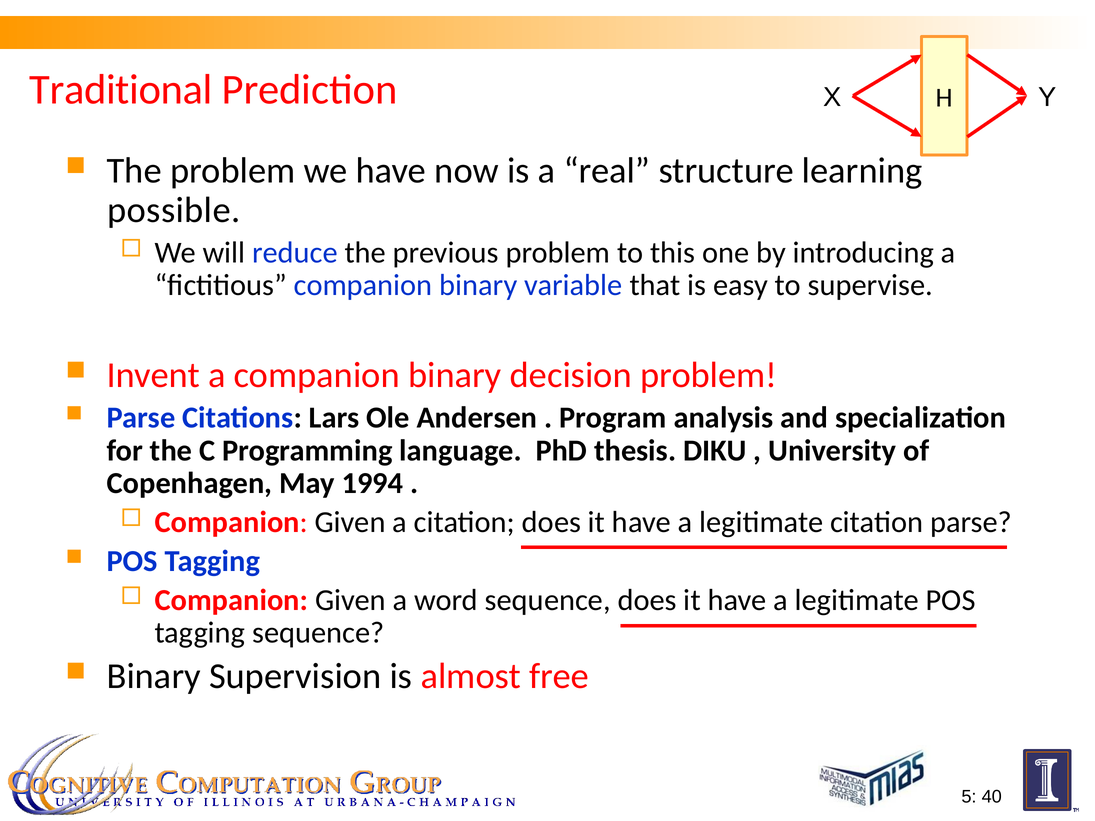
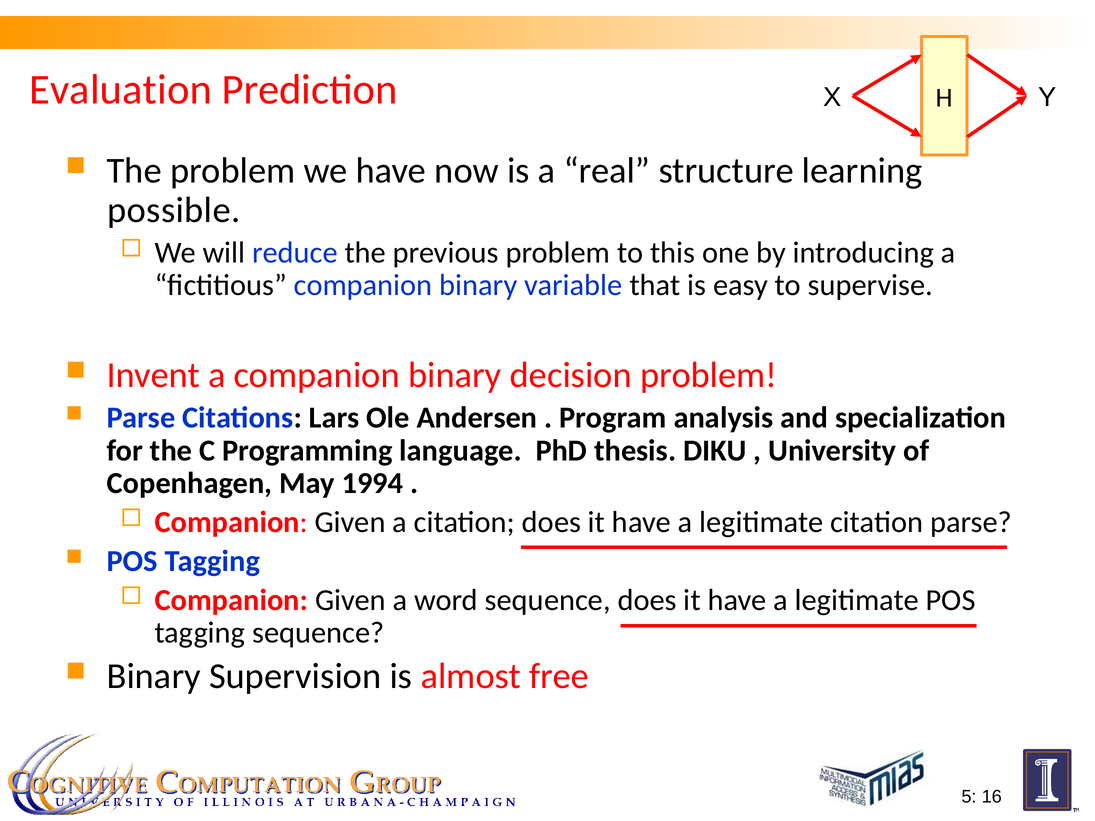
Traditional: Traditional -> Evaluation
40: 40 -> 16
